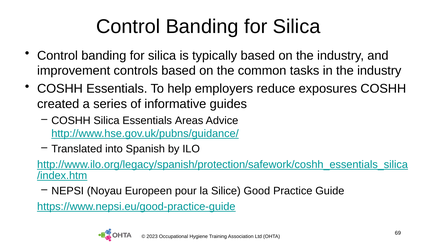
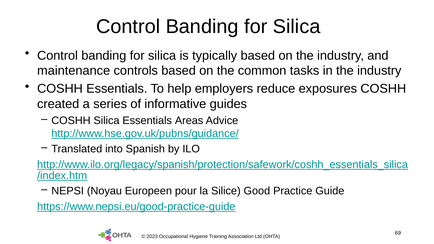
improvement: improvement -> maintenance
